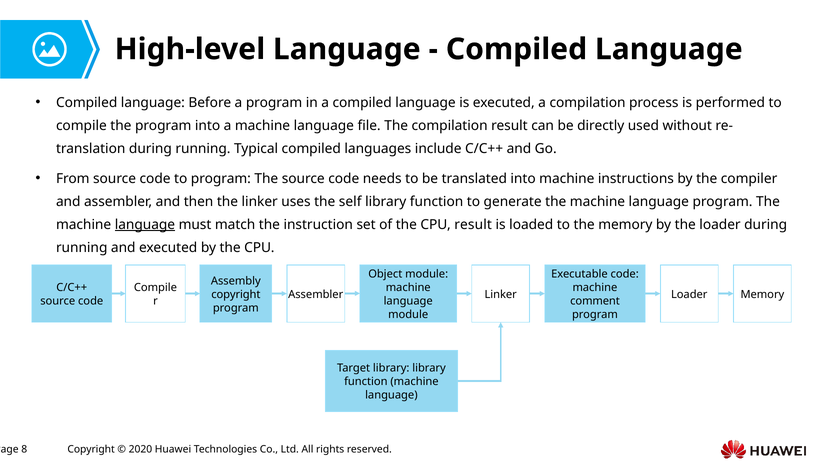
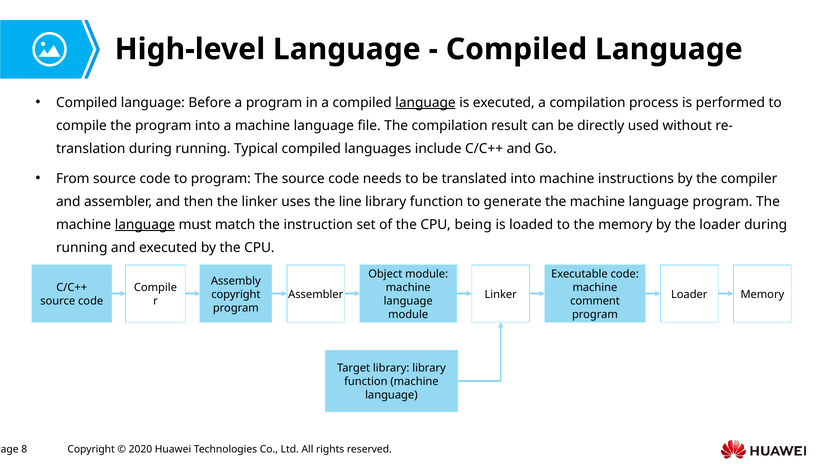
language at (426, 102) underline: none -> present
self: self -> line
CPU result: result -> being
